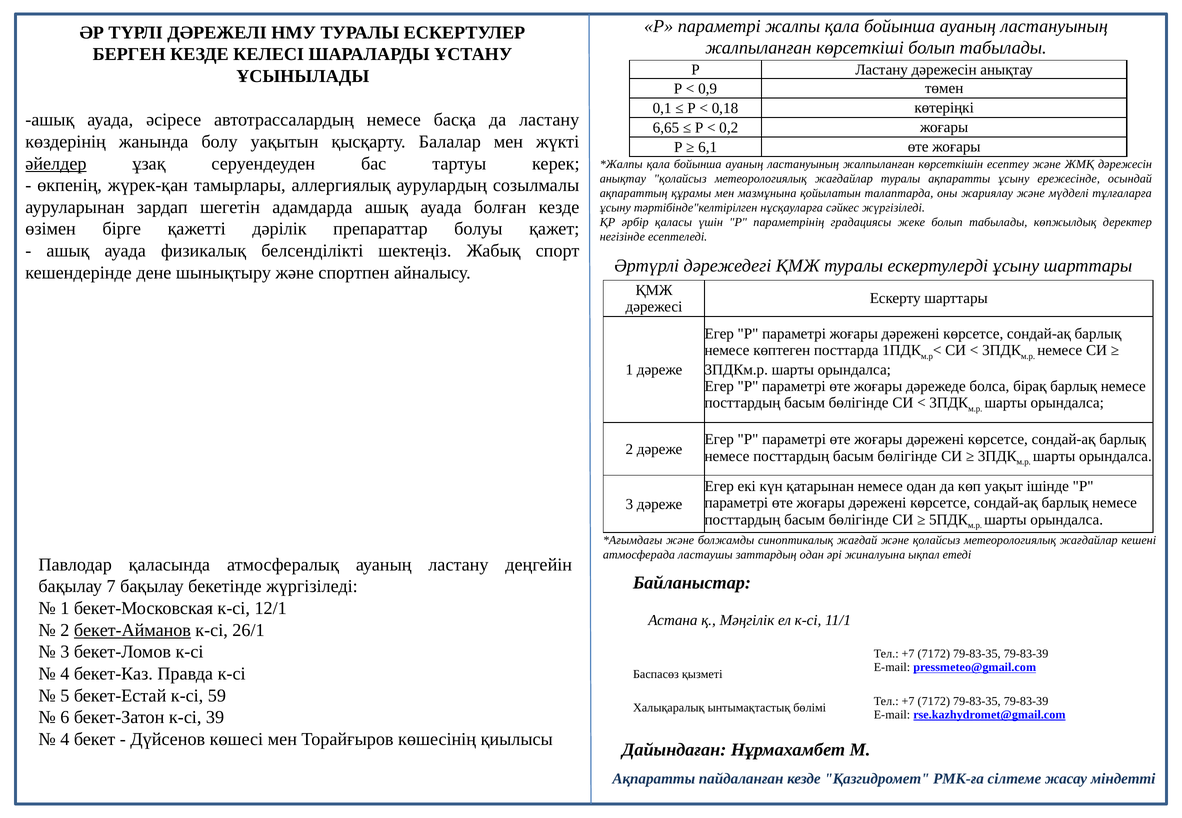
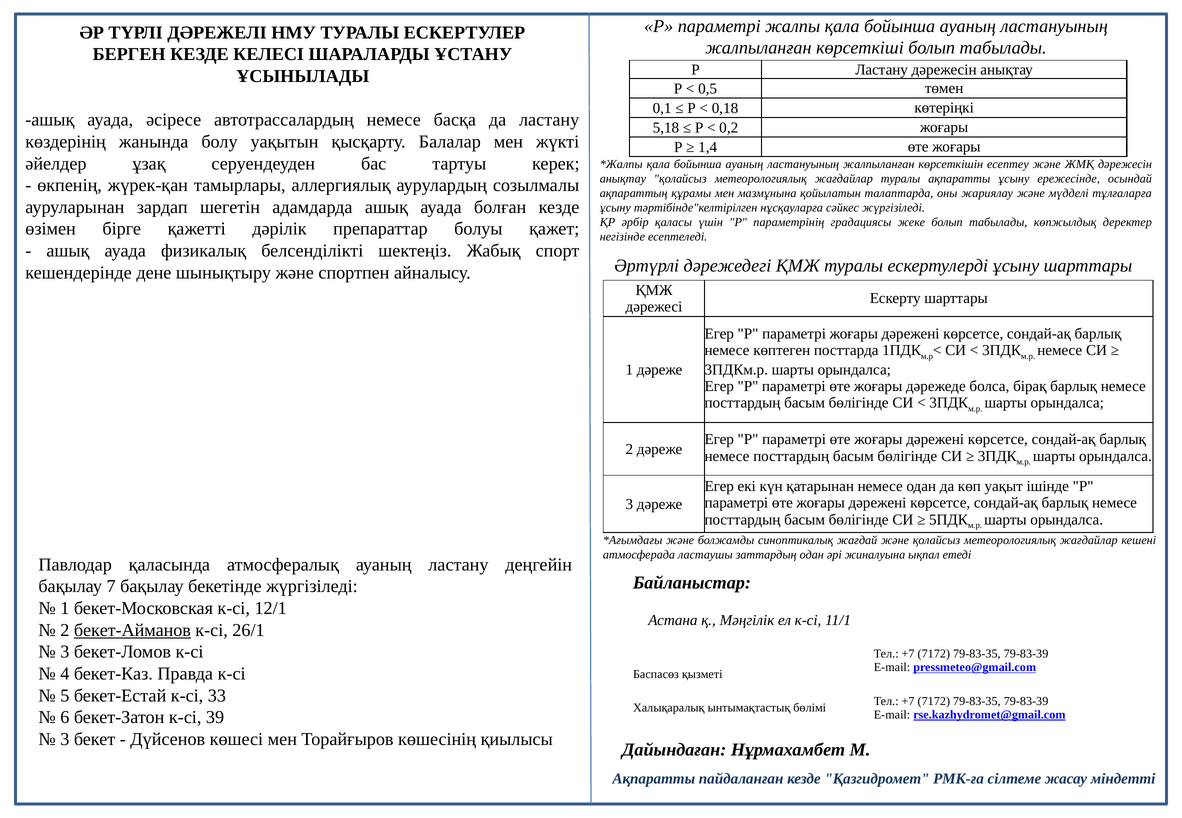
0,9: 0,9 -> 0,5
6,65: 6,65 -> 5,18
6,1: 6,1 -> 1,4
әйелдер underline: present -> none
59: 59 -> 33
4 at (65, 739): 4 -> 3
